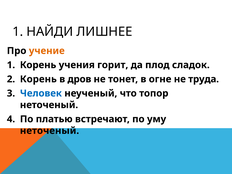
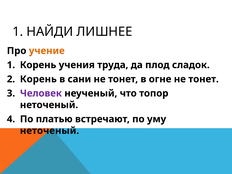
горит: горит -> труда
дров: дров -> сани
огне не труда: труда -> тонет
Человек colour: blue -> purple
